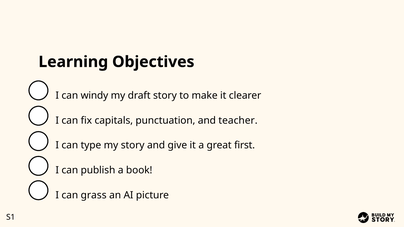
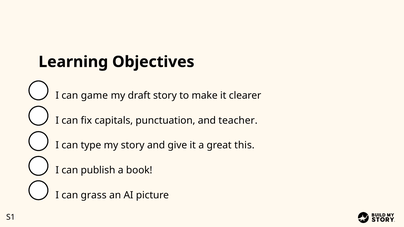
windy: windy -> game
first: first -> this
